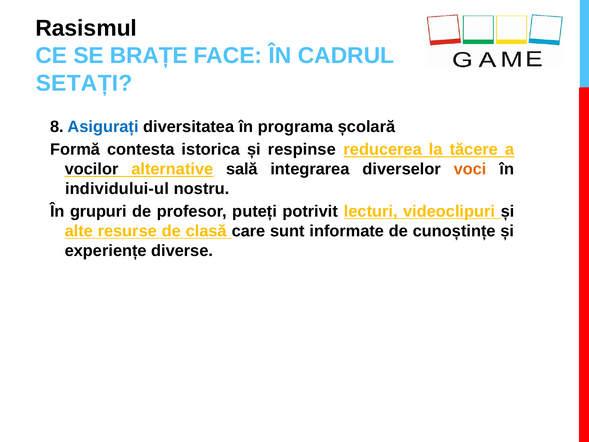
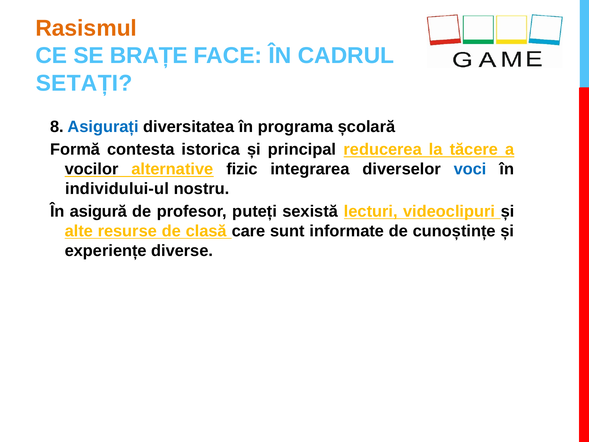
Rasismul colour: black -> orange
respinse: respinse -> principal
sală: sală -> fizic
voci colour: orange -> blue
grupuri: grupuri -> asigură
potrivit: potrivit -> sexistă
